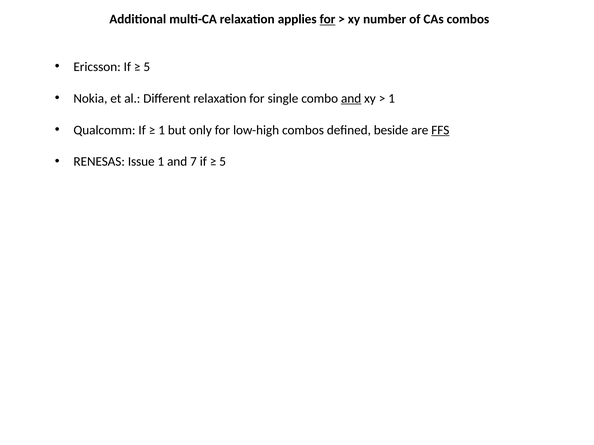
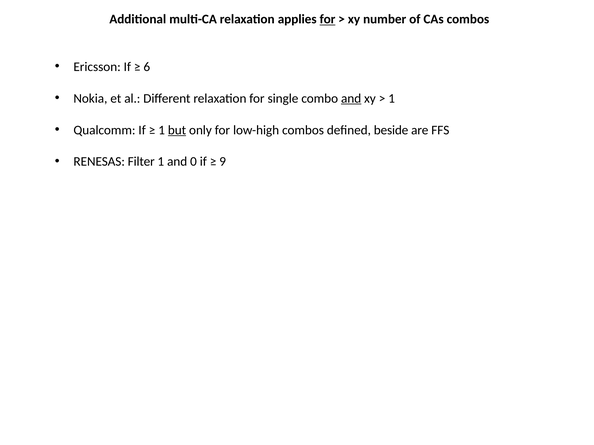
5 at (147, 67): 5 -> 6
but underline: none -> present
FFS underline: present -> none
Issue: Issue -> Filter
7: 7 -> 0
5 at (223, 162): 5 -> 9
